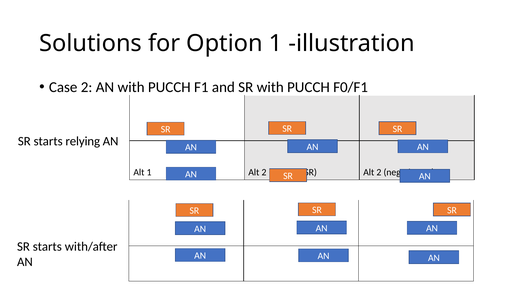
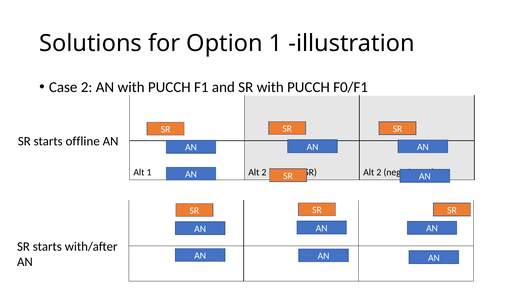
relying: relying -> offline
